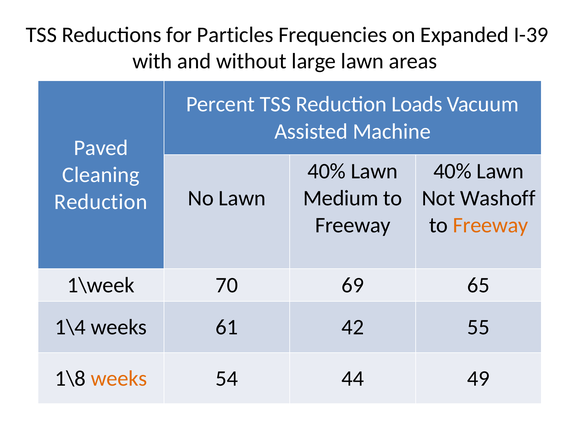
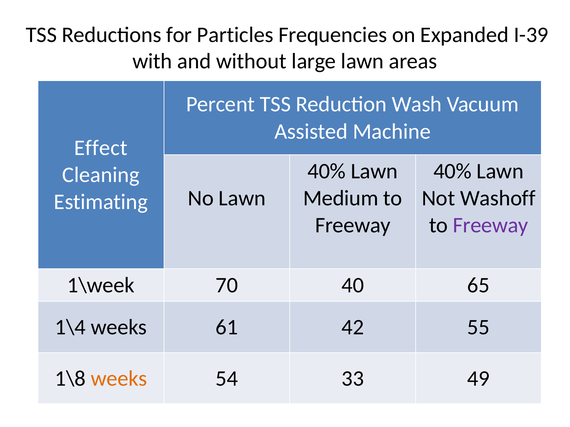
Loads: Loads -> Wash
Paved: Paved -> Effect
Reduction at (101, 202): Reduction -> Estimating
Freeway at (491, 226) colour: orange -> purple
69: 69 -> 40
44: 44 -> 33
